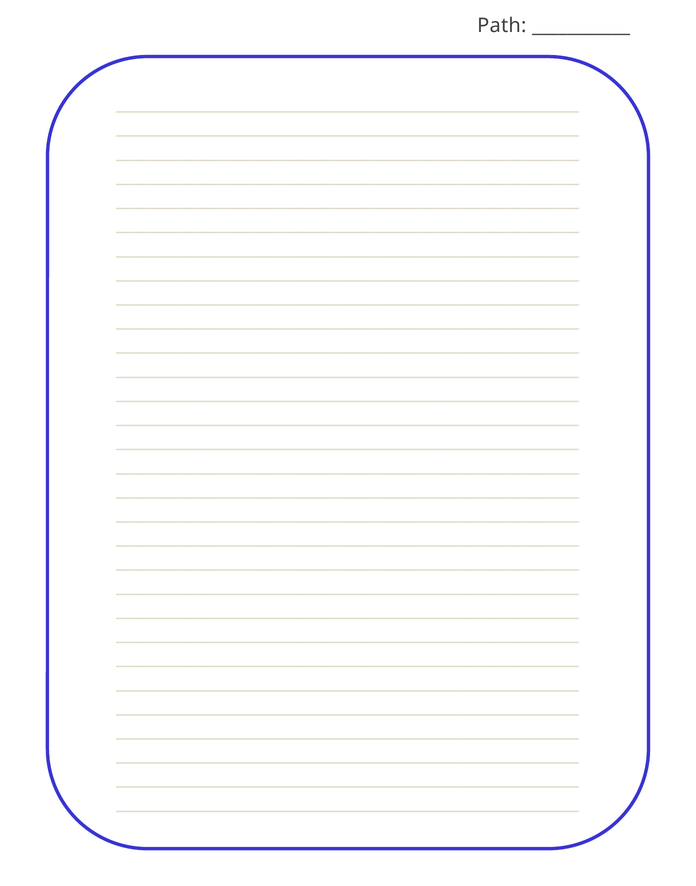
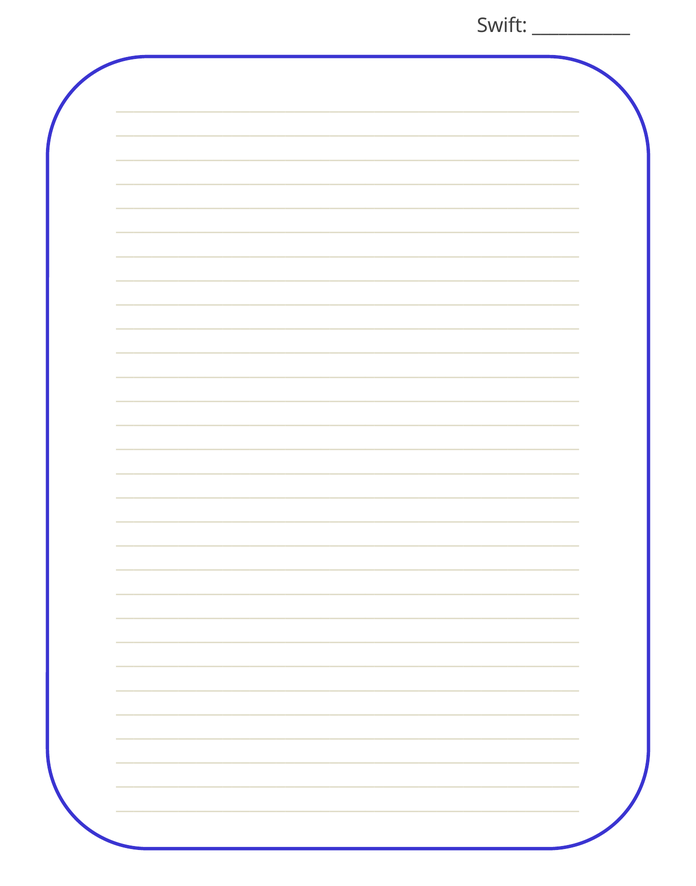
Path: Path -> Swift
